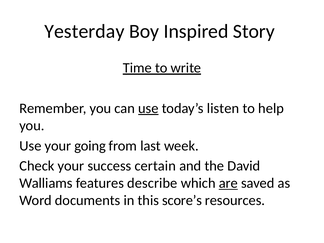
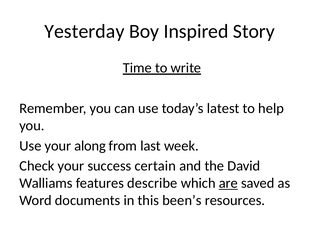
use at (148, 108) underline: present -> none
listen: listen -> latest
going: going -> along
score’s: score’s -> been’s
